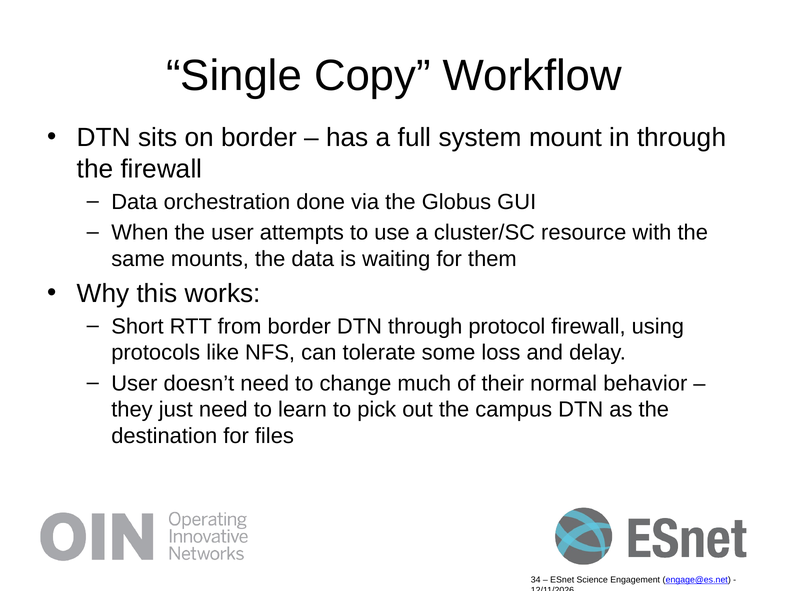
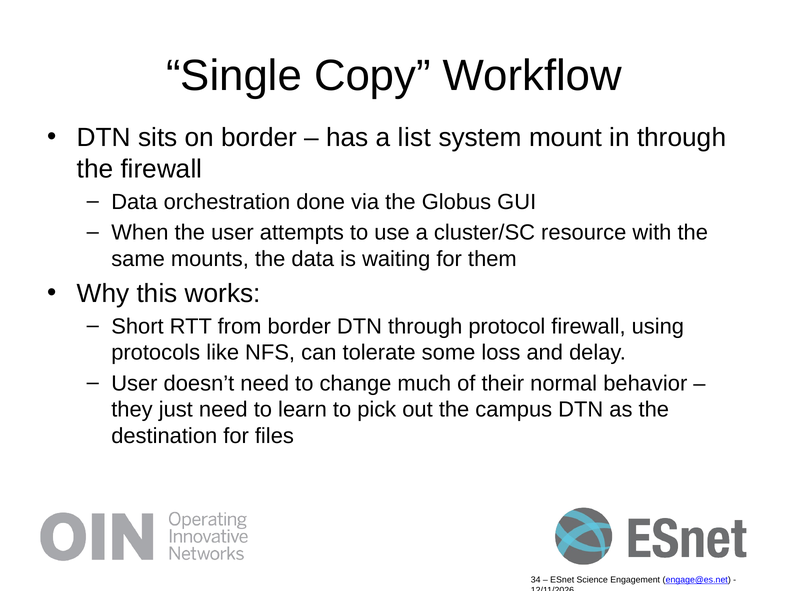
full: full -> list
